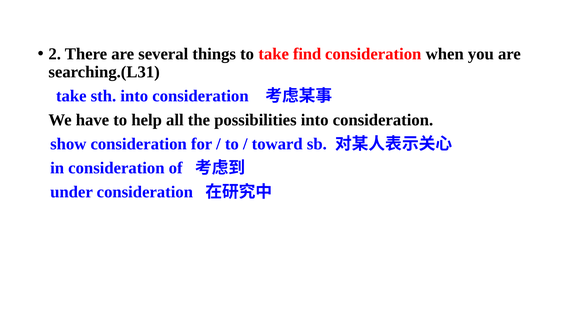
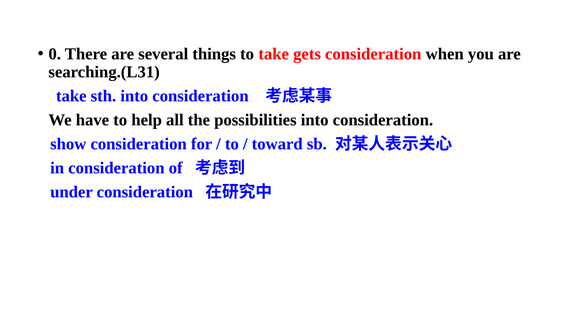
2: 2 -> 0
find: find -> gets
